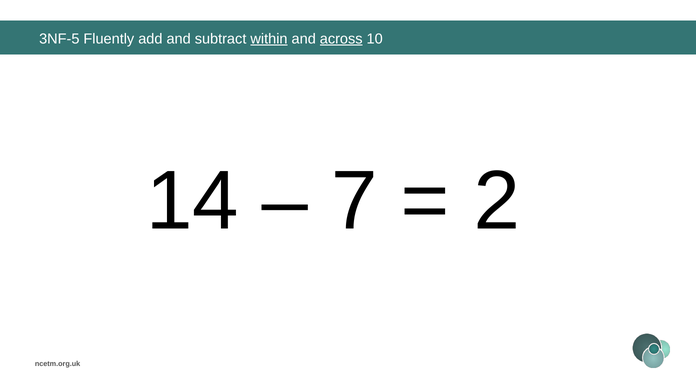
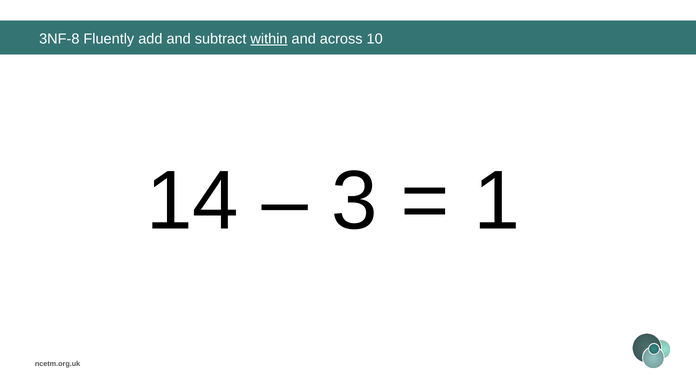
3NF-5: 3NF-5 -> 3NF-8
across underline: present -> none
7: 7 -> 3
2: 2 -> 1
